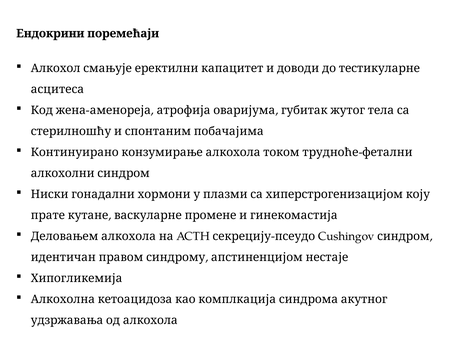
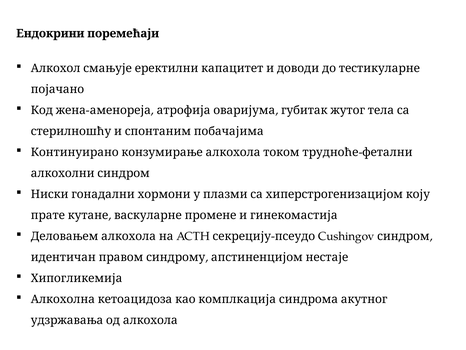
асцитеса: асцитеса -> појачано
